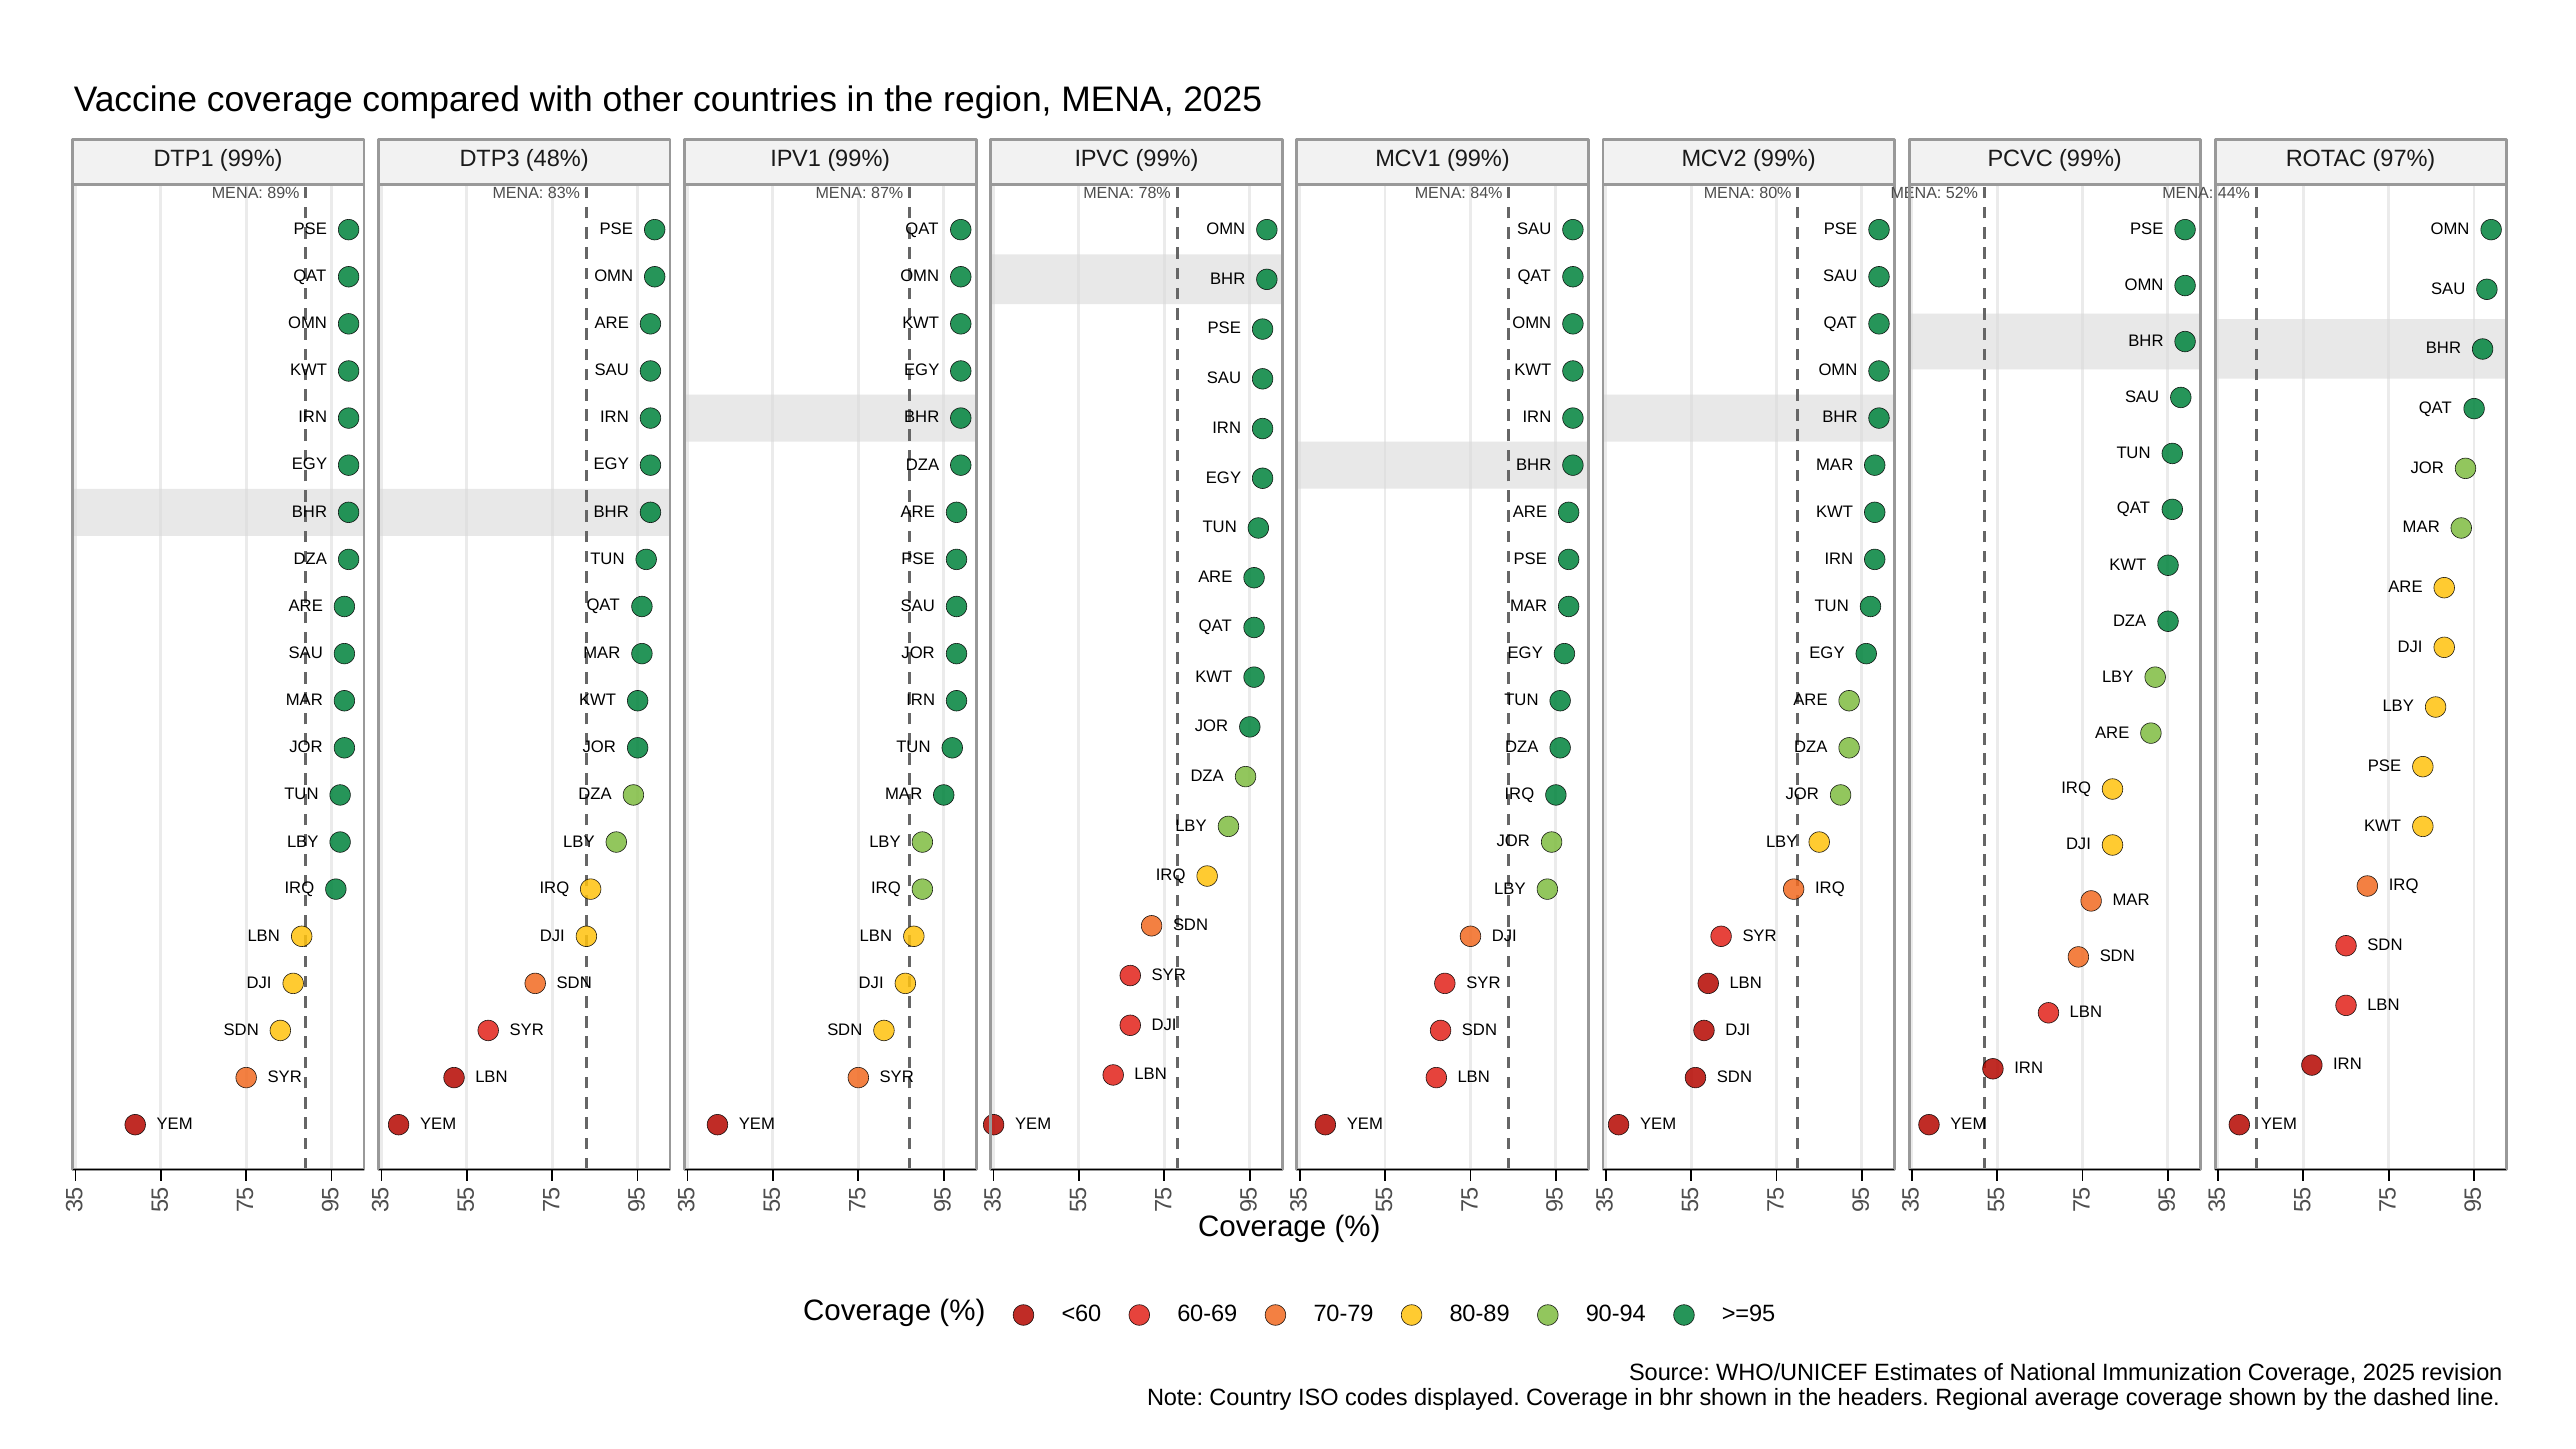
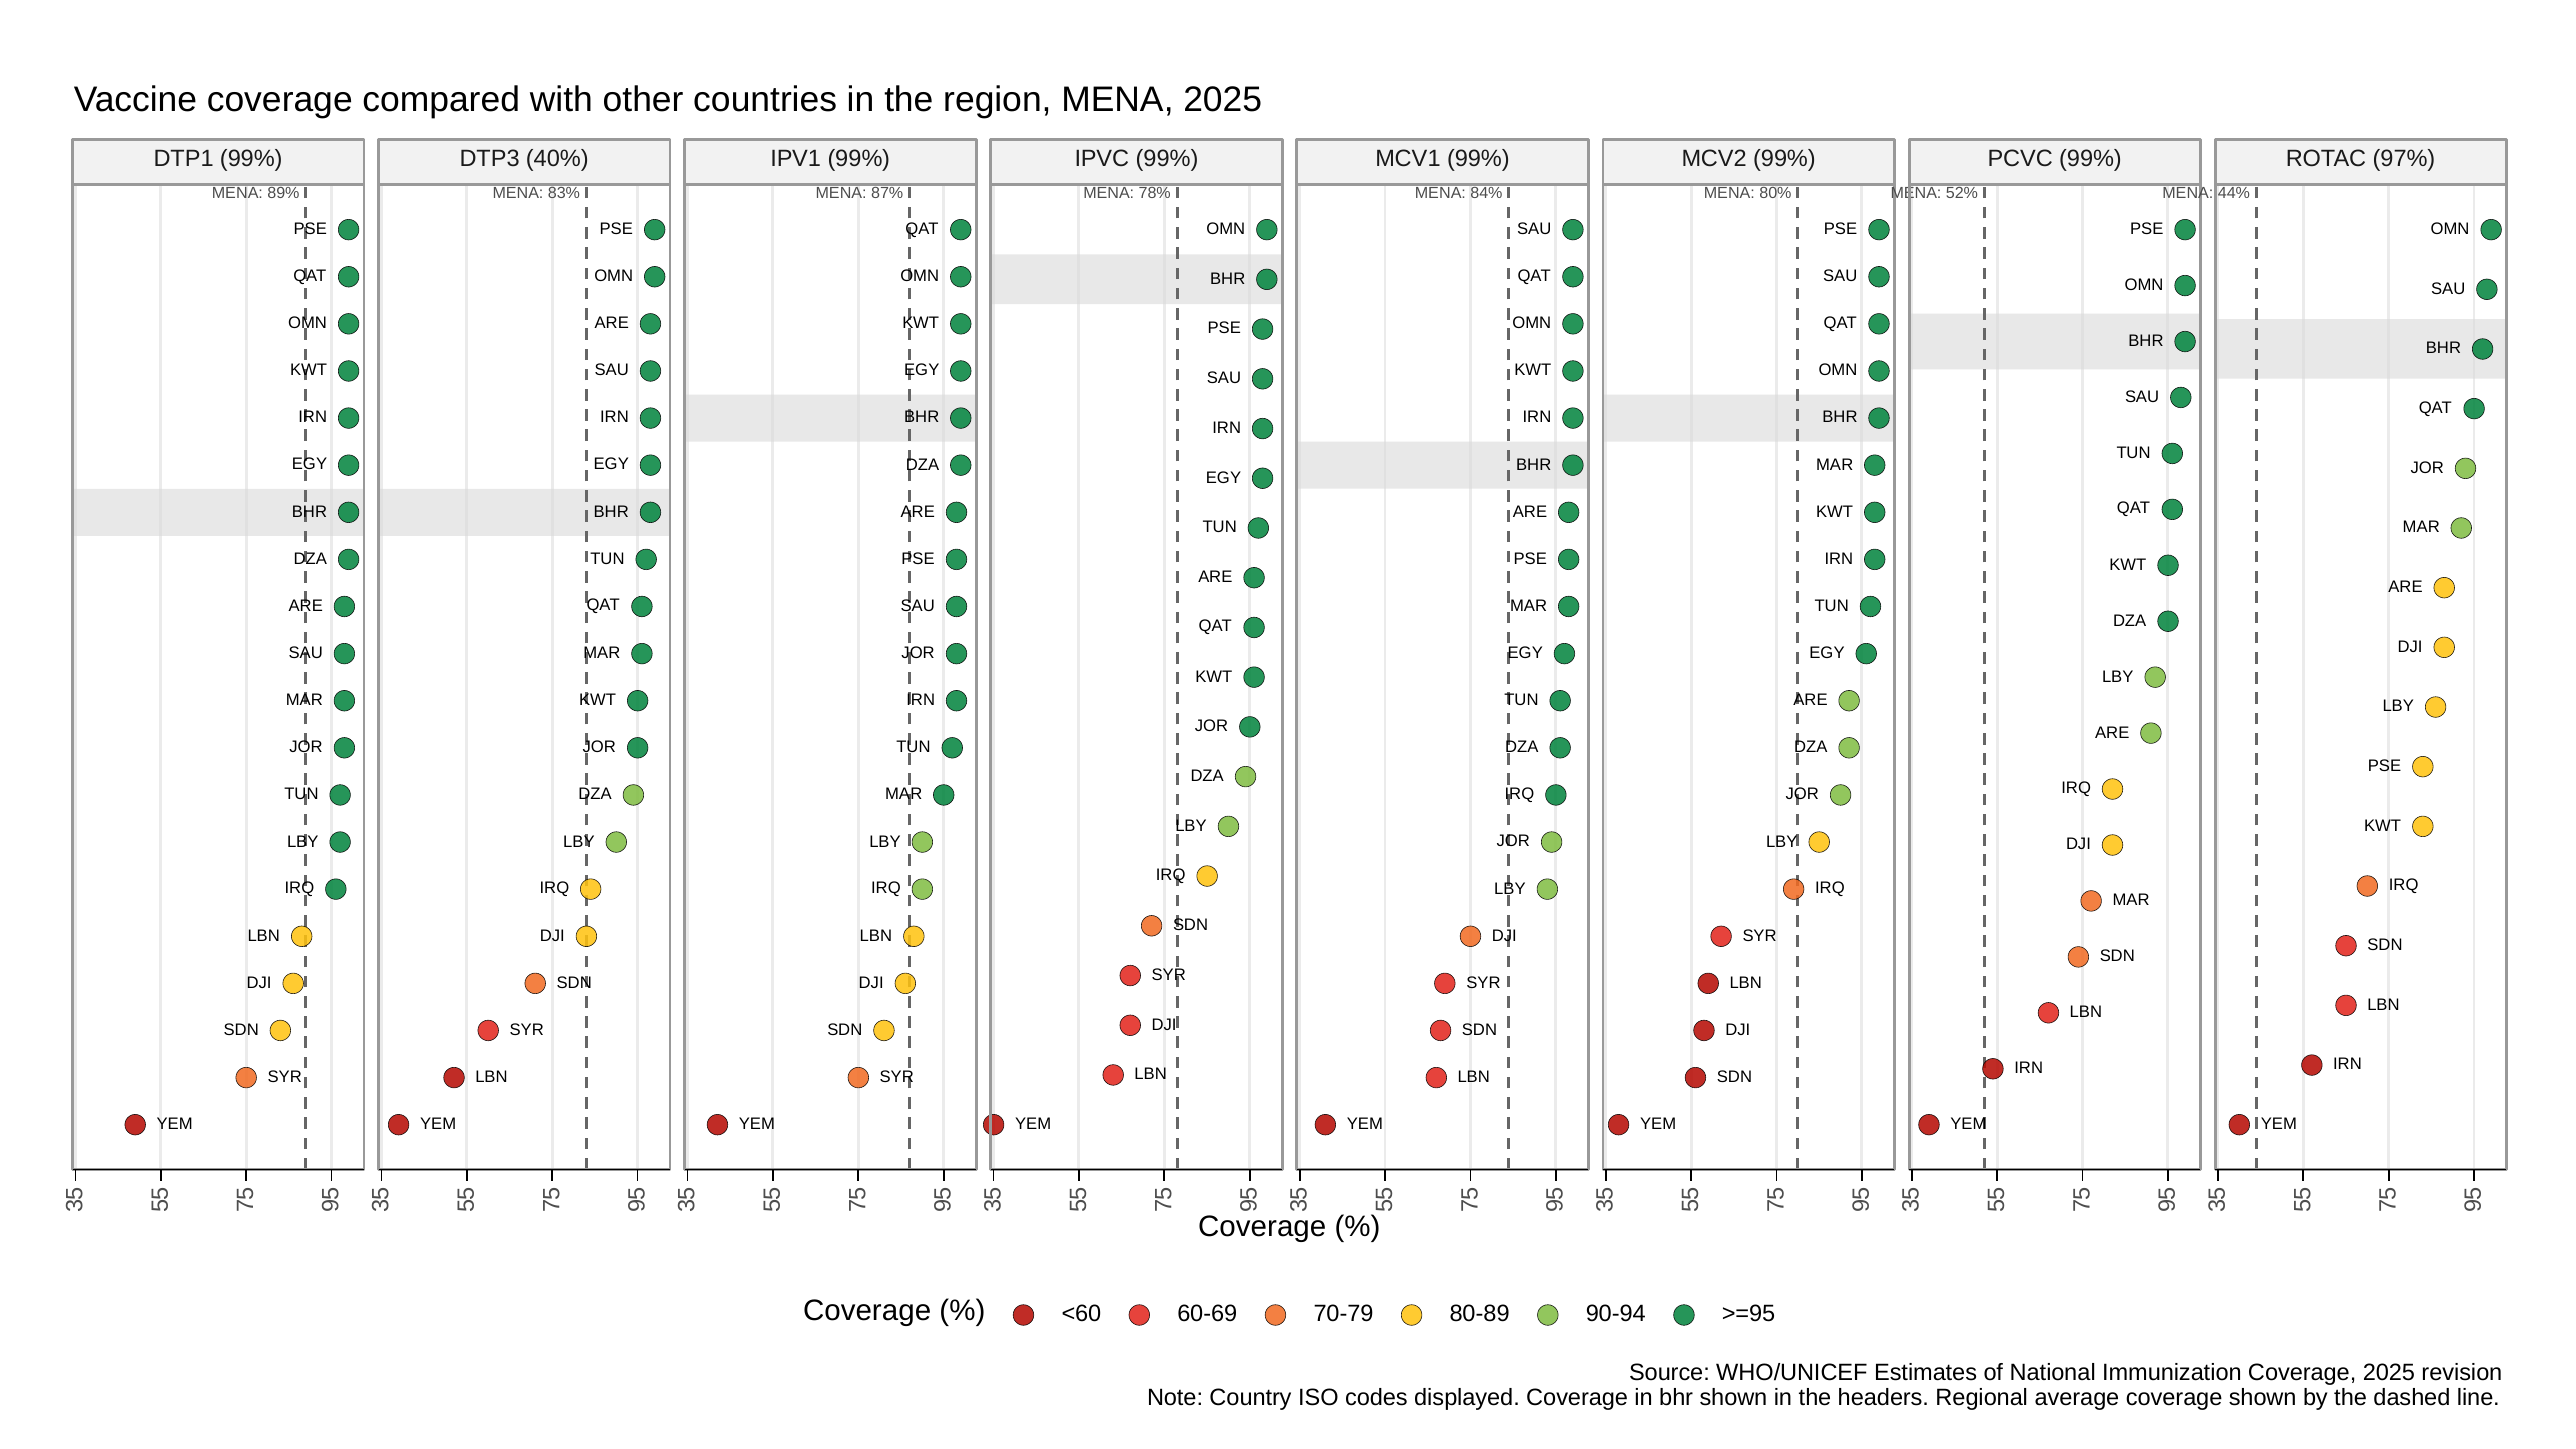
48%: 48% -> 40%
